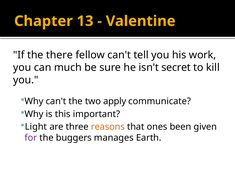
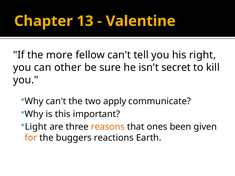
there: there -> more
work: work -> right
much: much -> other
for colour: purple -> orange
manages: manages -> reactions
